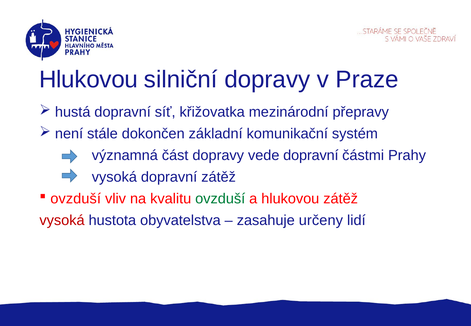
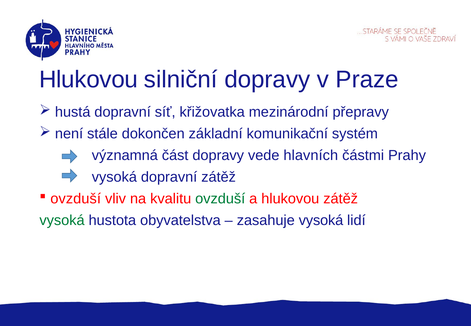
vede dopravní: dopravní -> hlavních
vysoká at (62, 221) colour: red -> green
zasahuje určeny: určeny -> vysoká
